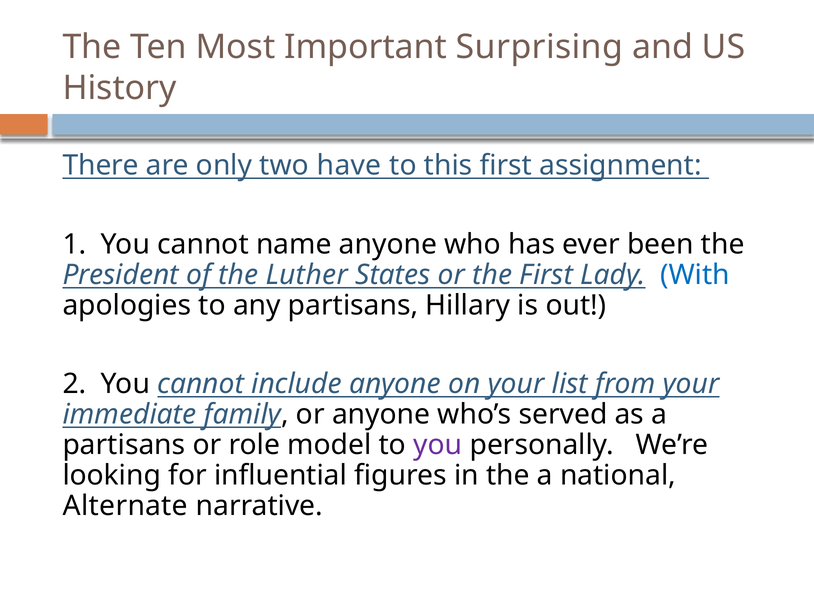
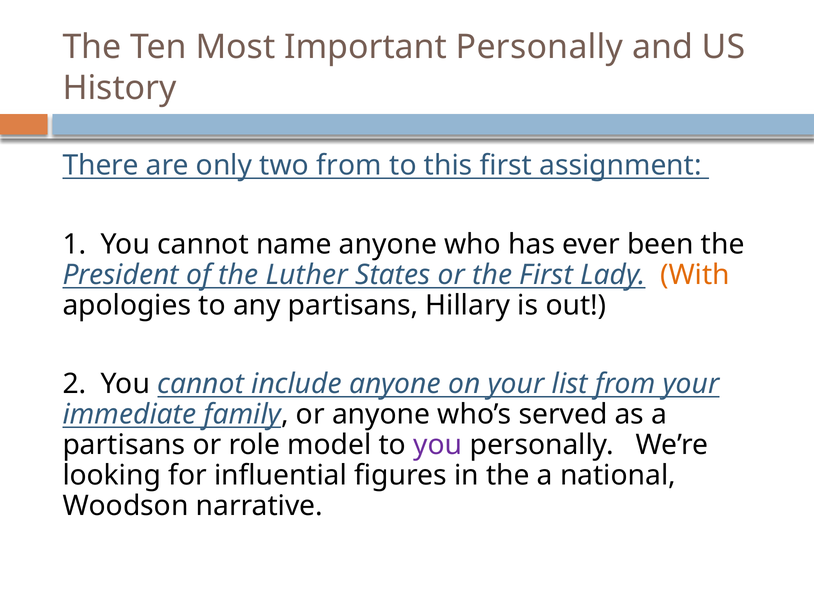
Important Surprising: Surprising -> Personally
two have: have -> from
With colour: blue -> orange
Alternate: Alternate -> Woodson
